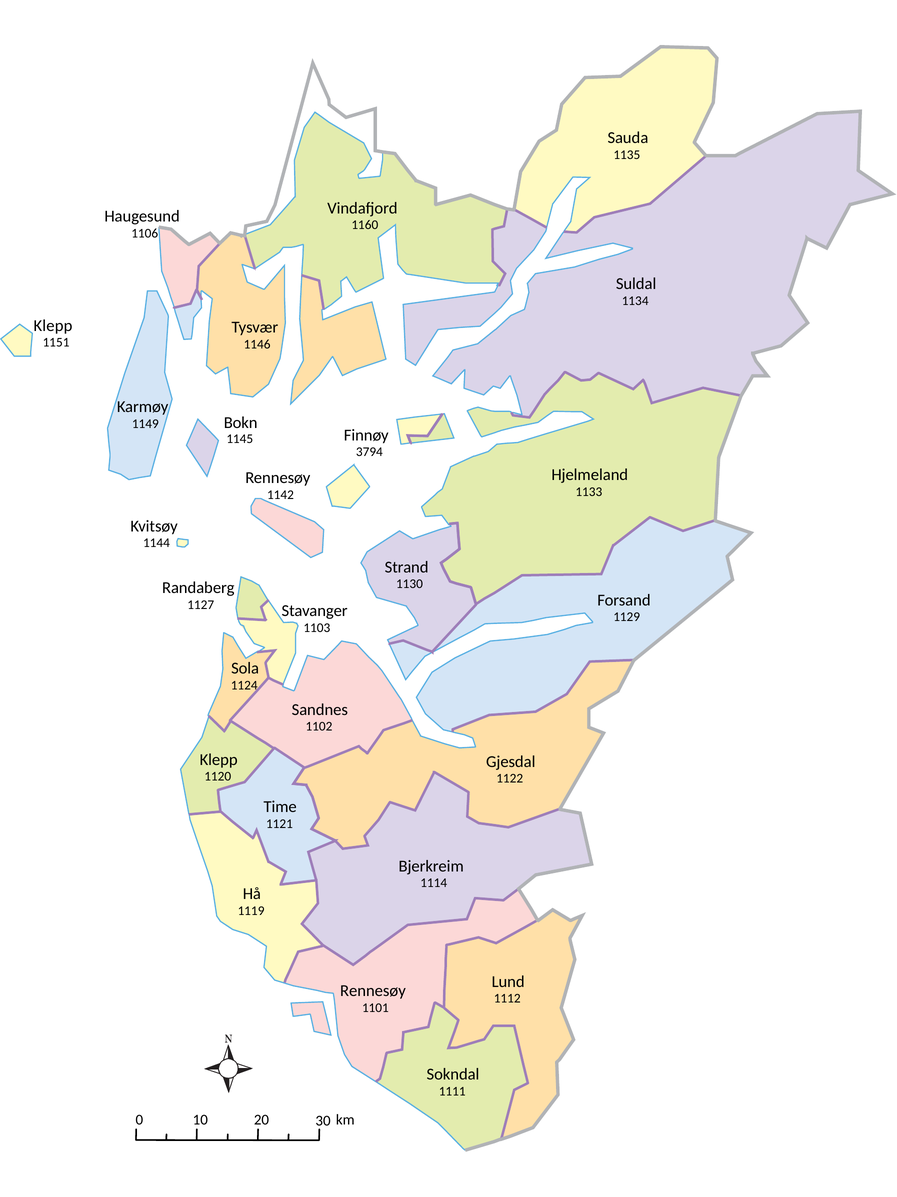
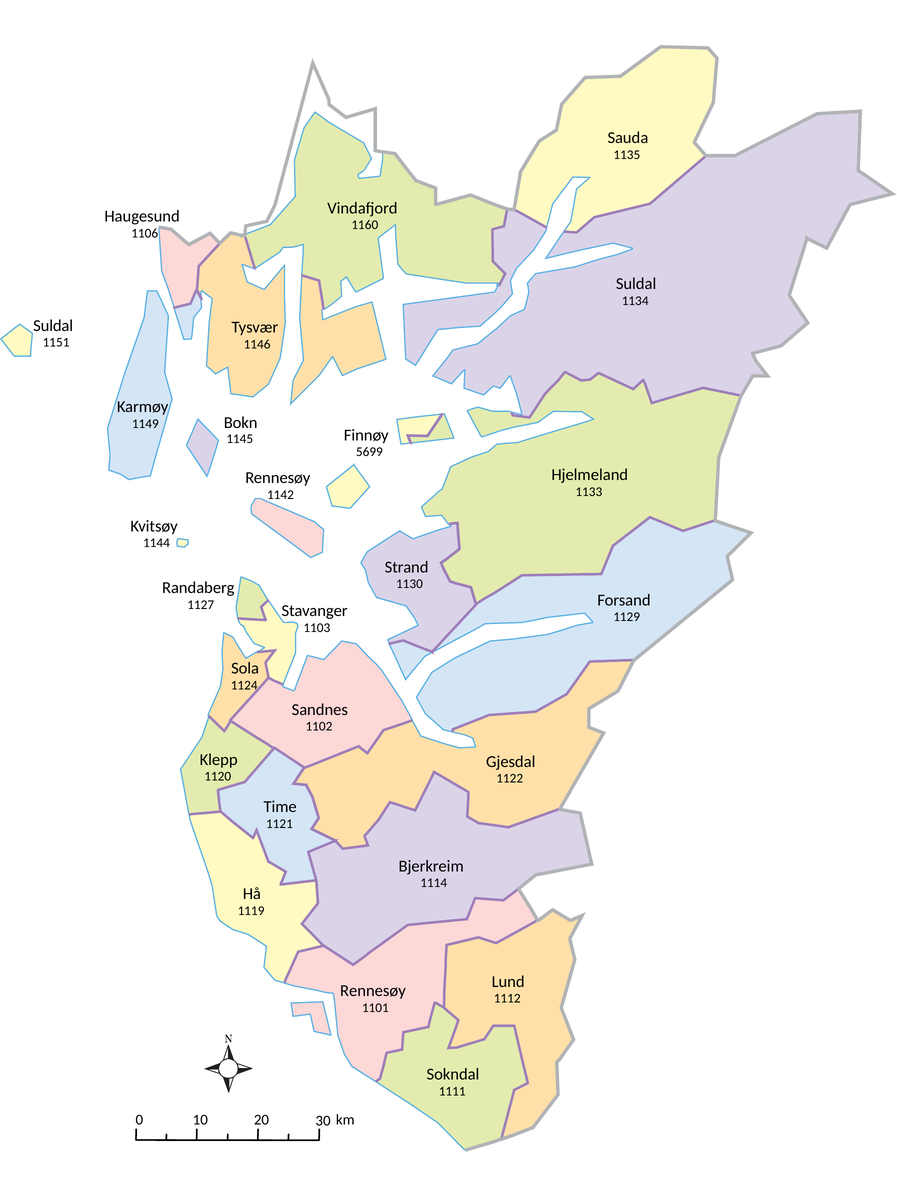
Klepp at (53, 325): Klepp -> Suldal
3794: 3794 -> 5699
